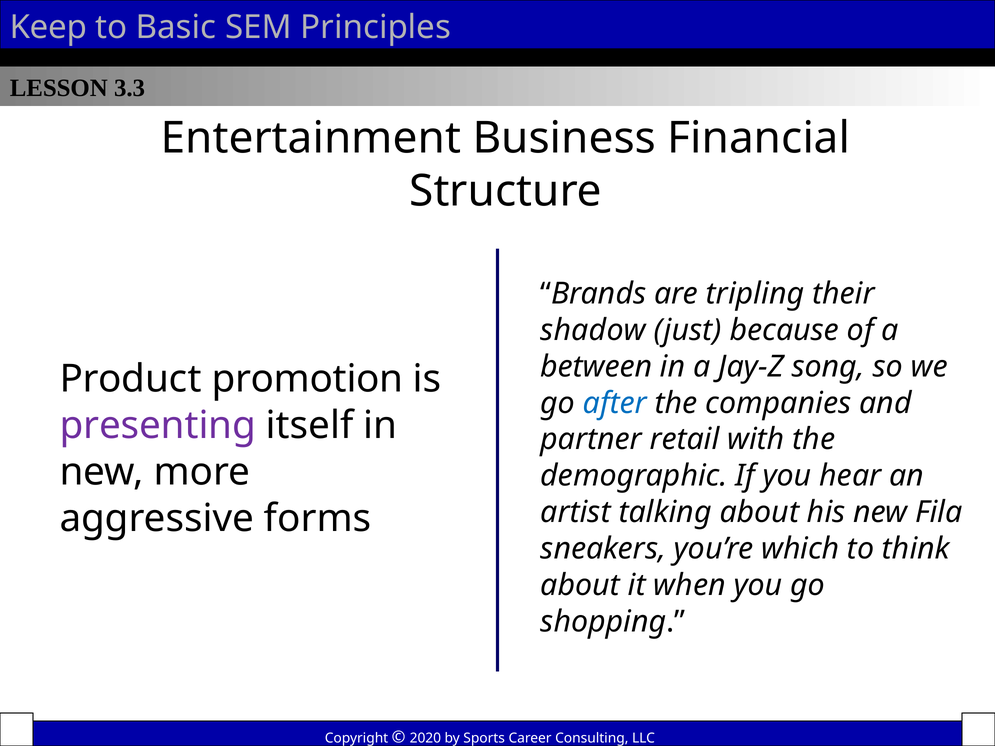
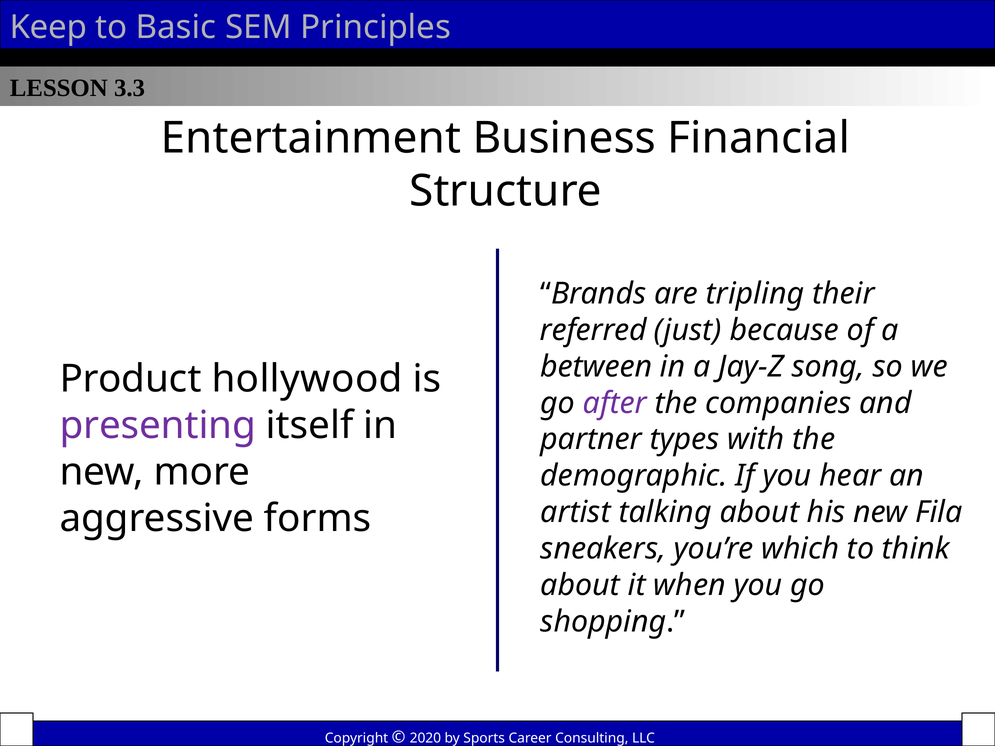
shadow: shadow -> referred
promotion: promotion -> hollywood
after colour: blue -> purple
retail: retail -> types
